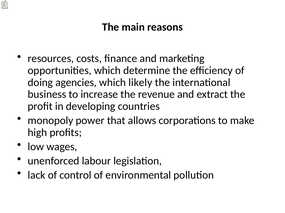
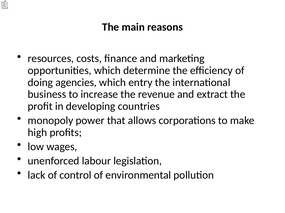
likely: likely -> entry
